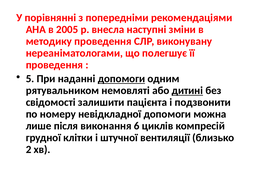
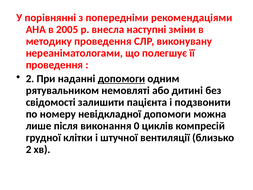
5 at (30, 79): 5 -> 2
дитині underline: present -> none
6: 6 -> 0
